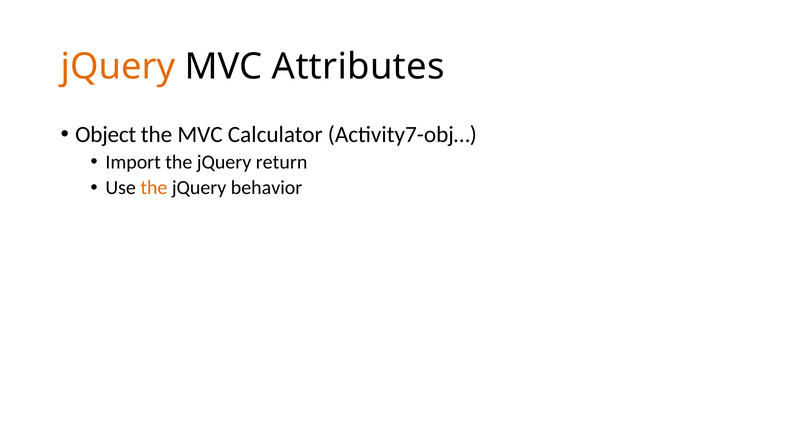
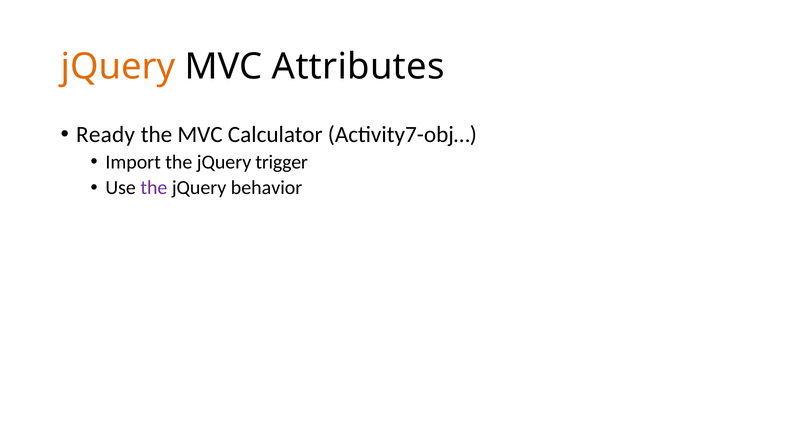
Object: Object -> Ready
return: return -> trigger
the at (154, 188) colour: orange -> purple
